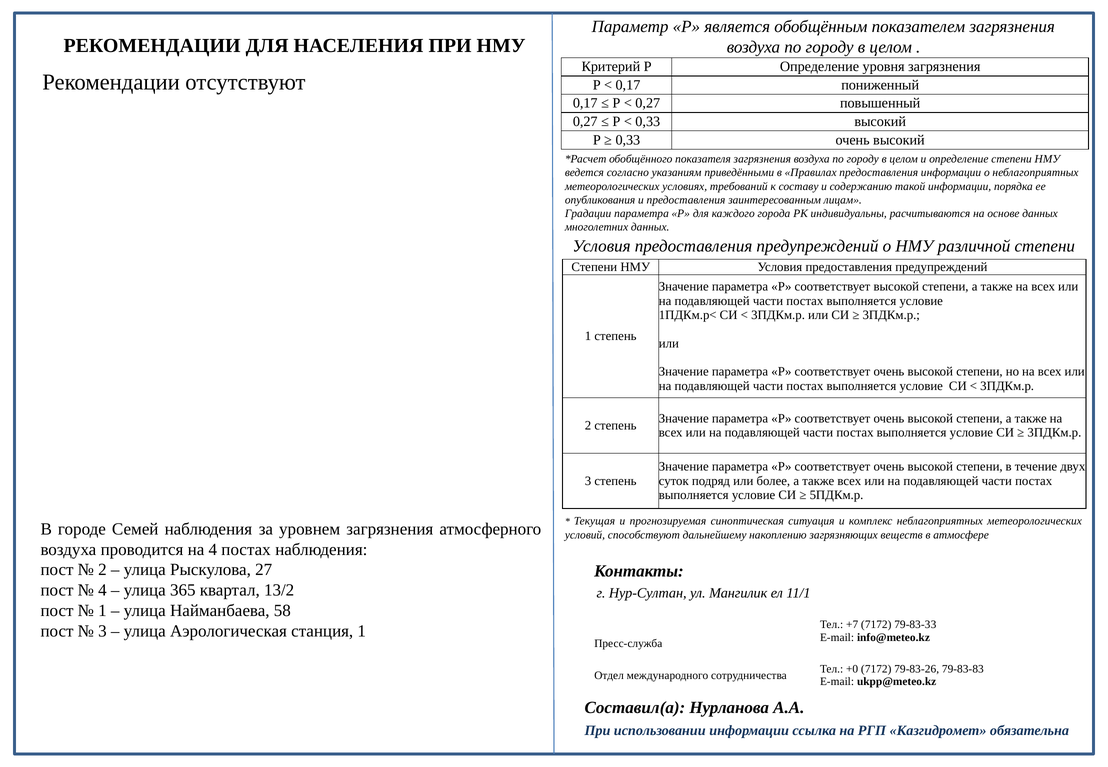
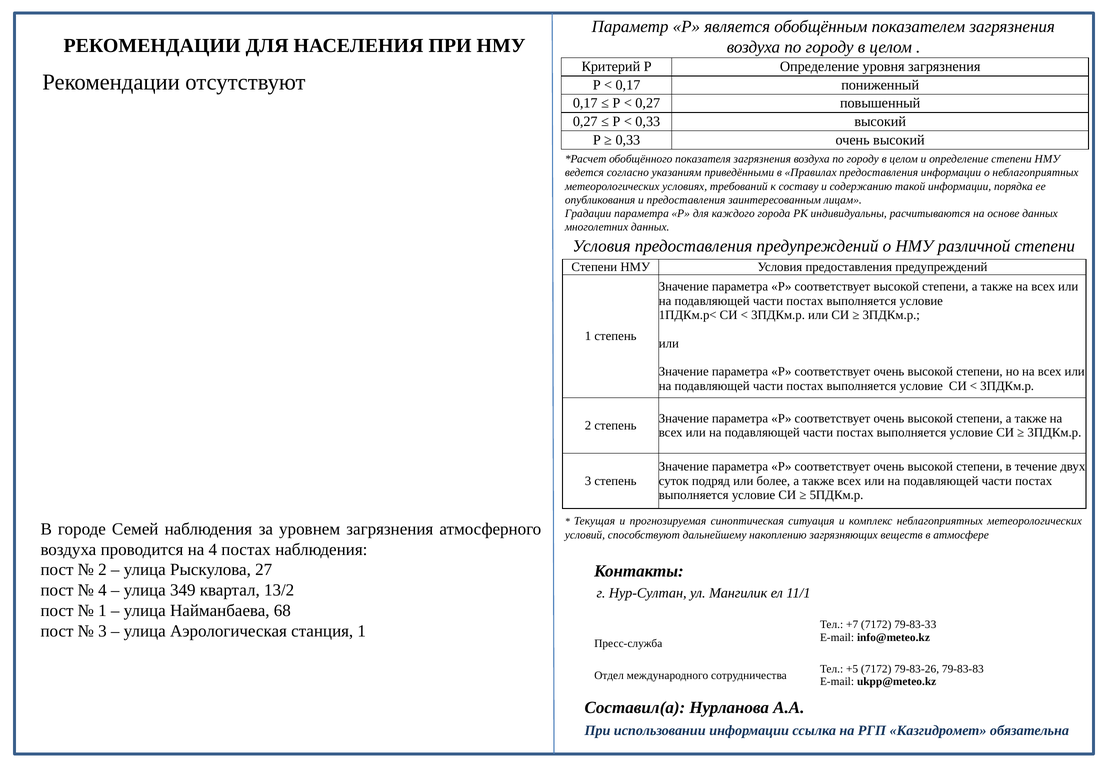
365: 365 -> 349
58: 58 -> 68
+0: +0 -> +5
